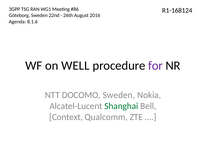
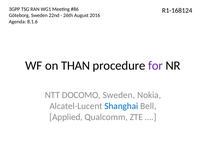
WELL: WELL -> THAN
Shanghai colour: green -> blue
Context: Context -> Applied
